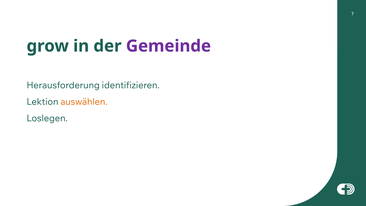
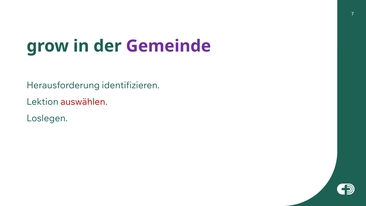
auswählen colour: orange -> red
